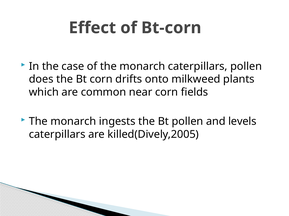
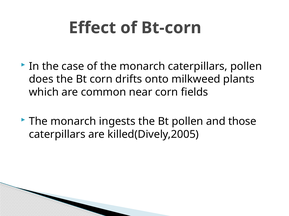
levels: levels -> those
